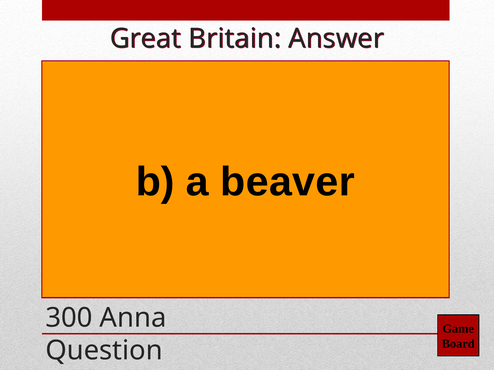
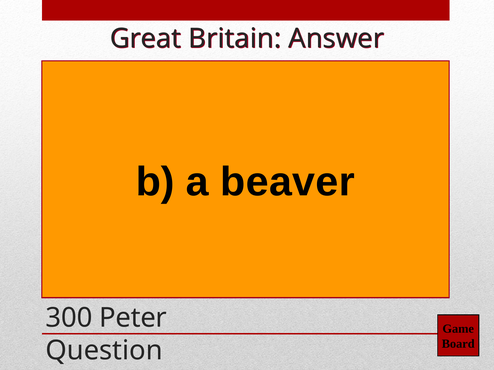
Anna: Anna -> Peter
